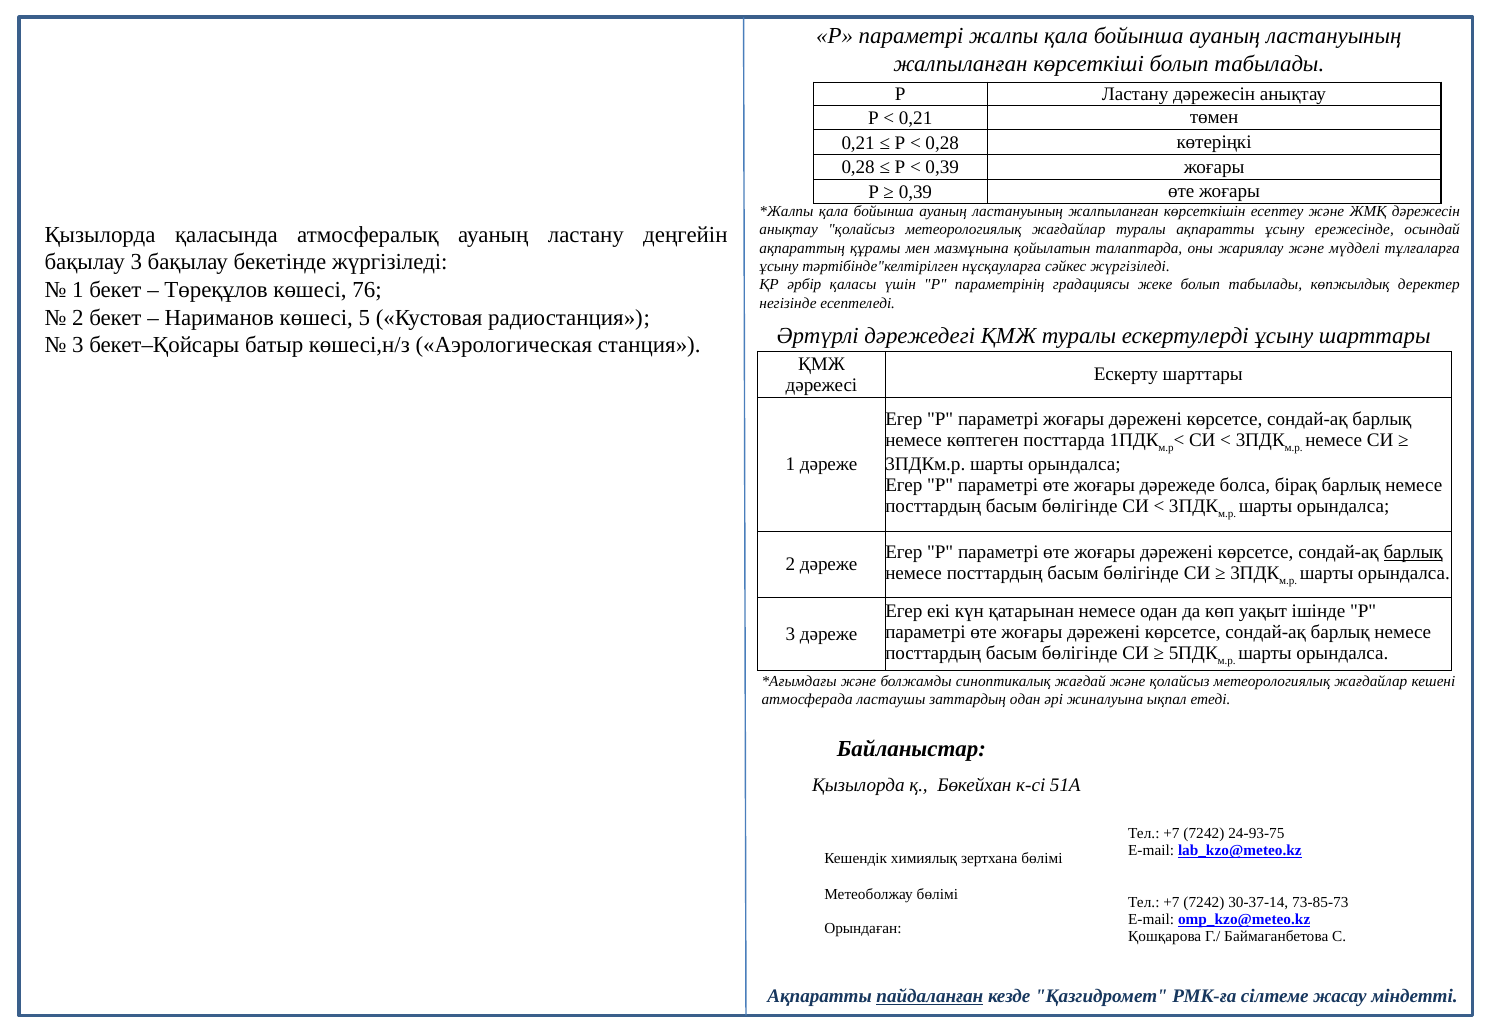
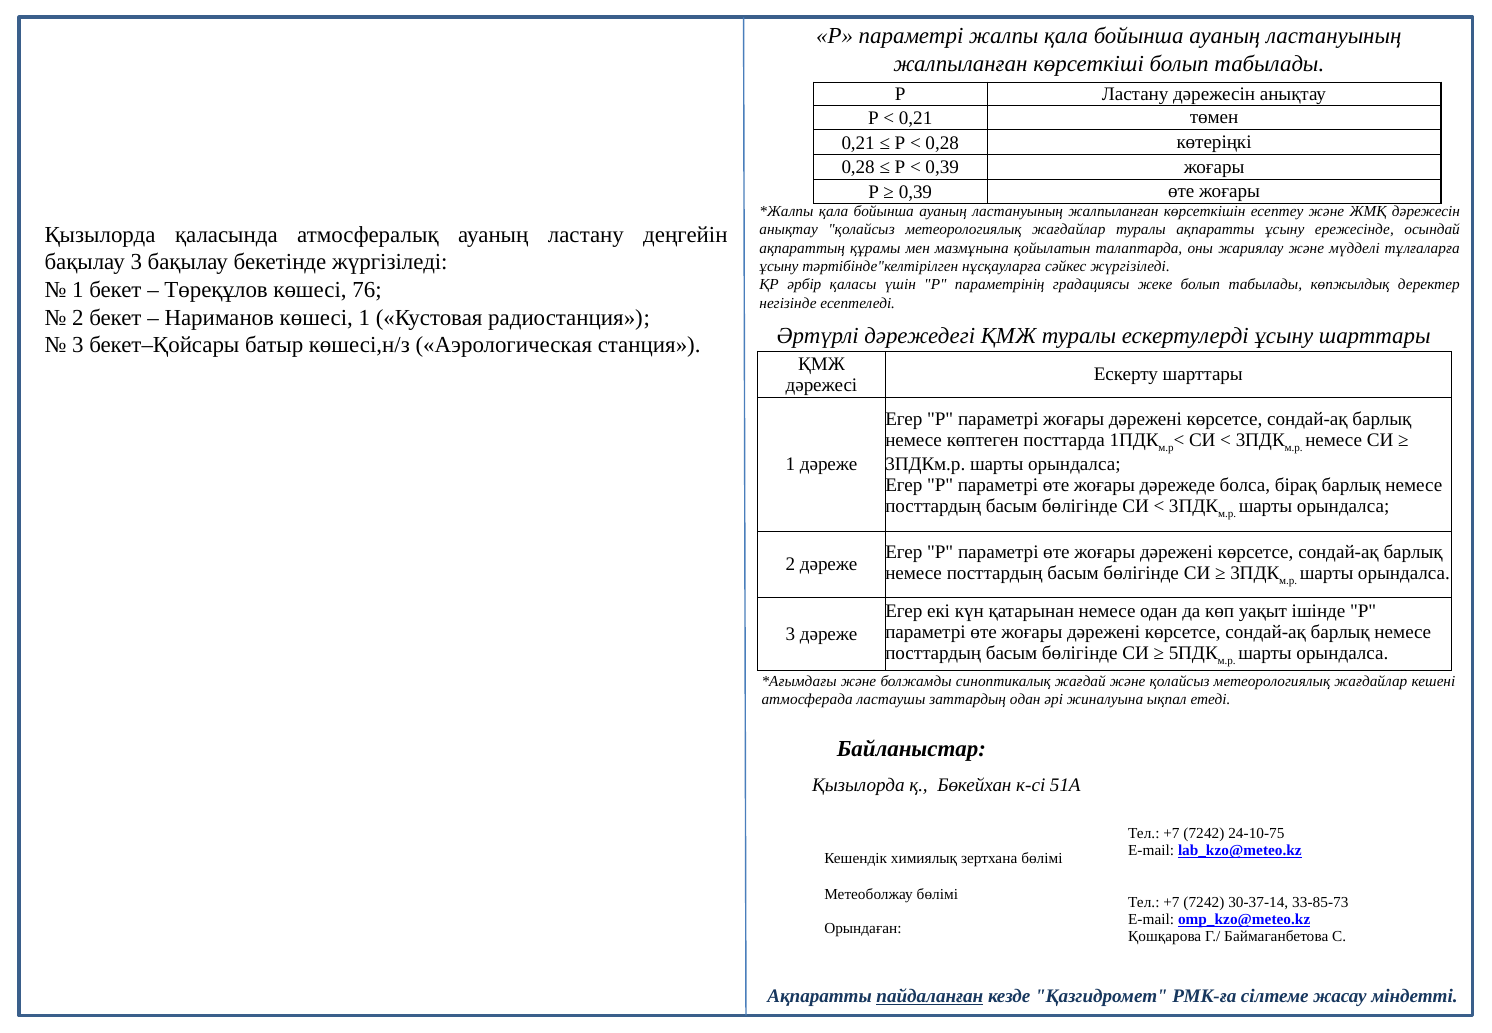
көшесі 5: 5 -> 1
барлық at (1413, 552) underline: present -> none
24-93-75: 24-93-75 -> 24-10-75
73-85-73: 73-85-73 -> 33-85-73
